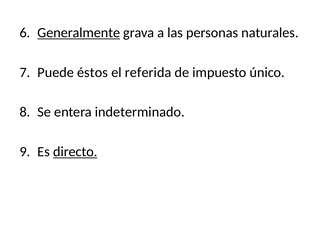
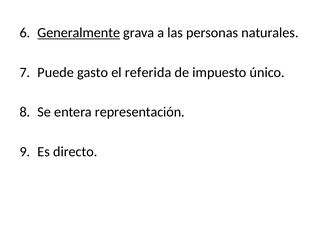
éstos: éstos -> gasto
indeterminado: indeterminado -> representación
directo underline: present -> none
